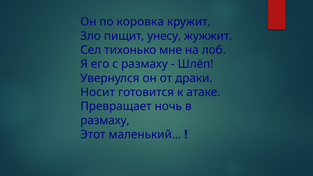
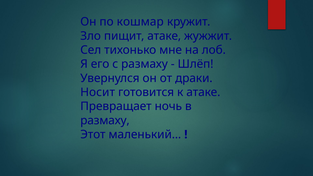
коровка: коровка -> кошмар
пищит унесу: унесу -> атаке
